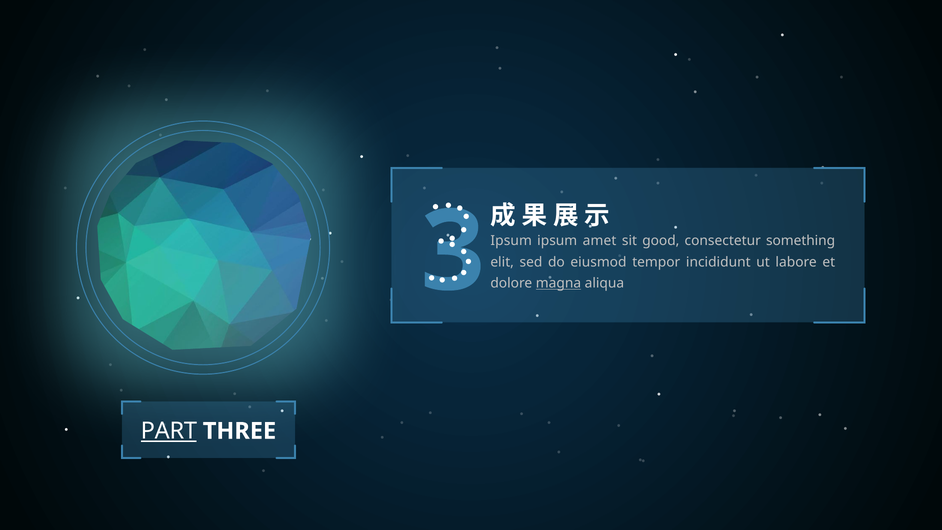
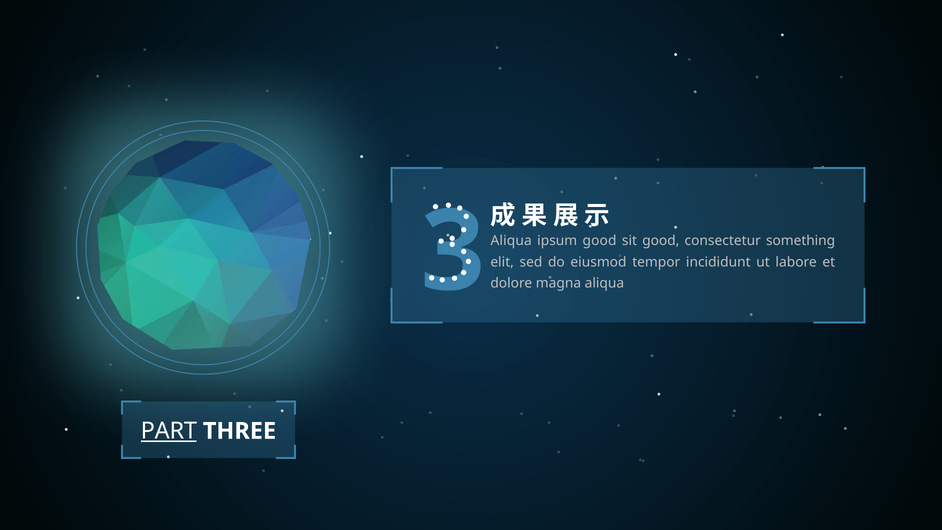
3 Ipsum: Ipsum -> Aliqua
ipsum amet: amet -> good
magna underline: present -> none
